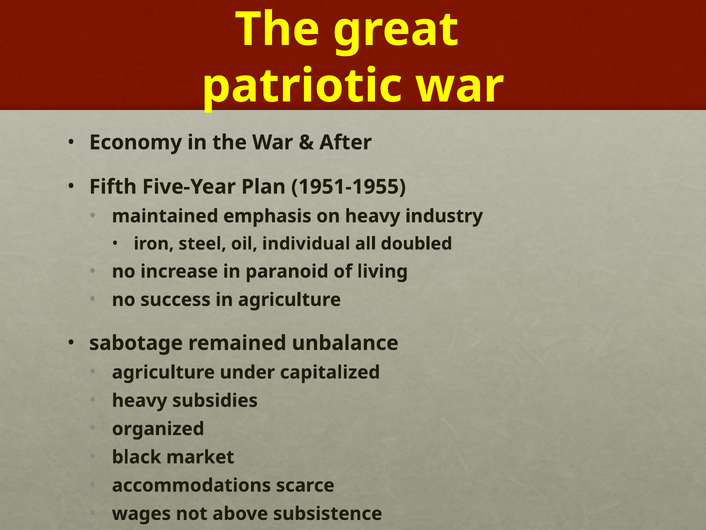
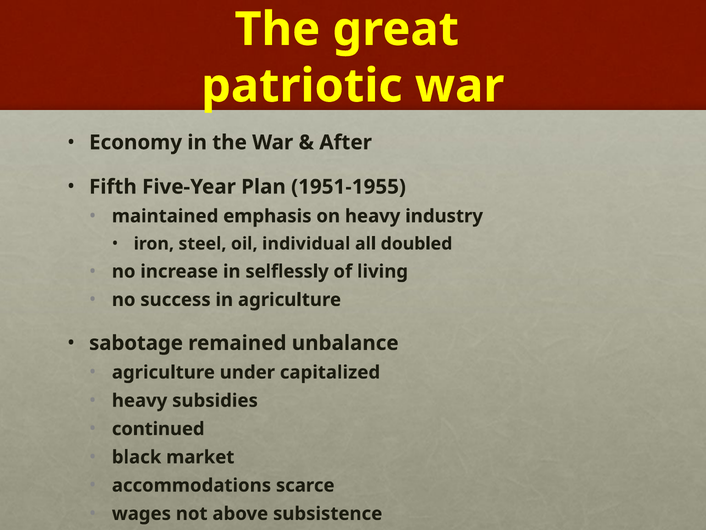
paranoid: paranoid -> selflessly
organized: organized -> continued
